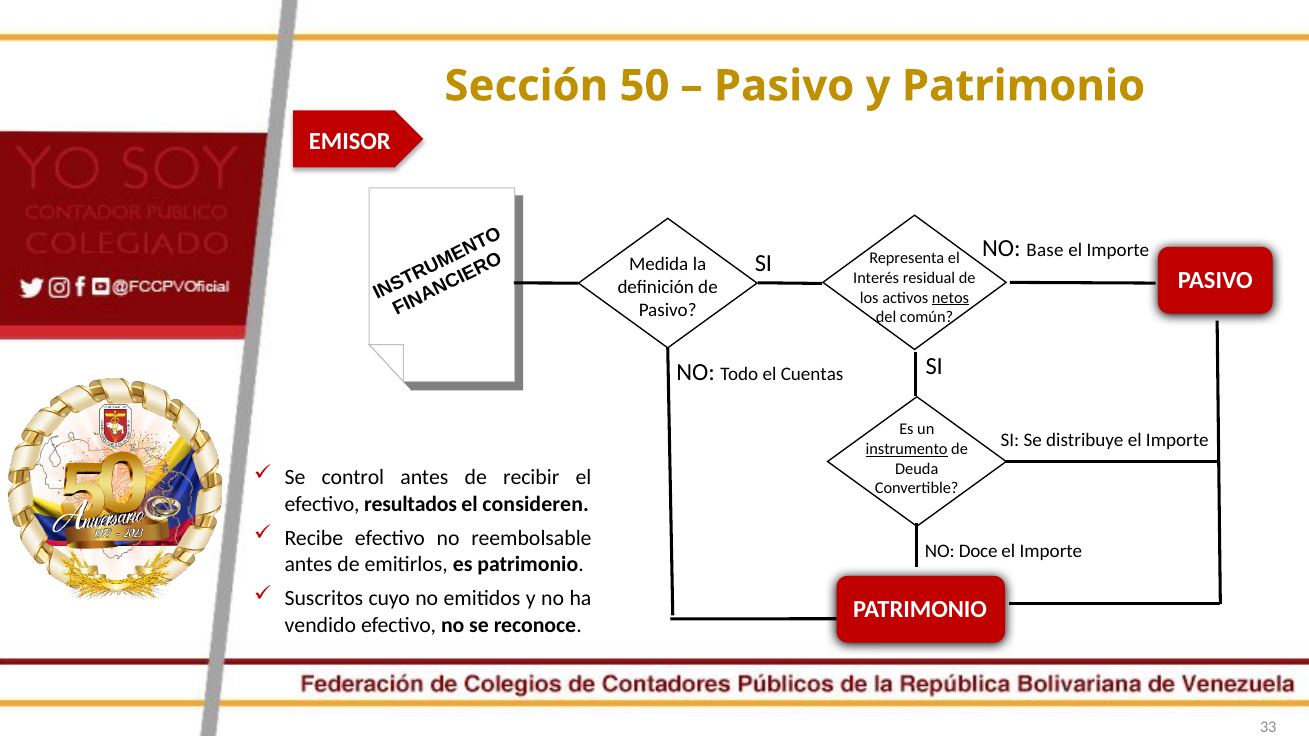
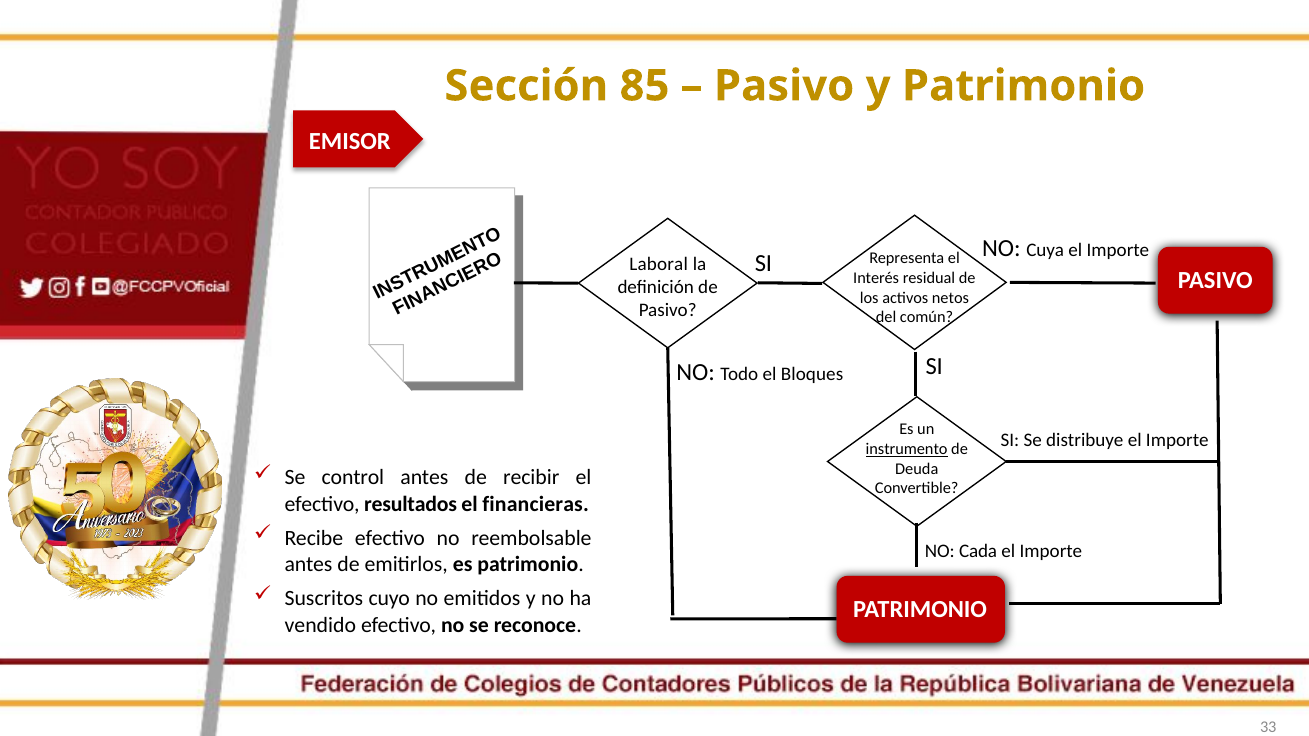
50: 50 -> 85
Base: Base -> Cuya
Medida: Medida -> Laboral
netos underline: present -> none
Cuentas: Cuentas -> Bloques
consideren: consideren -> financieras
Doce: Doce -> Cada
